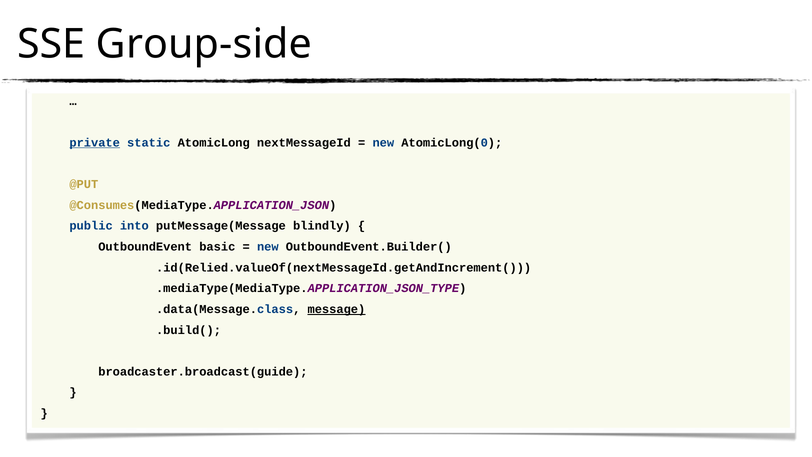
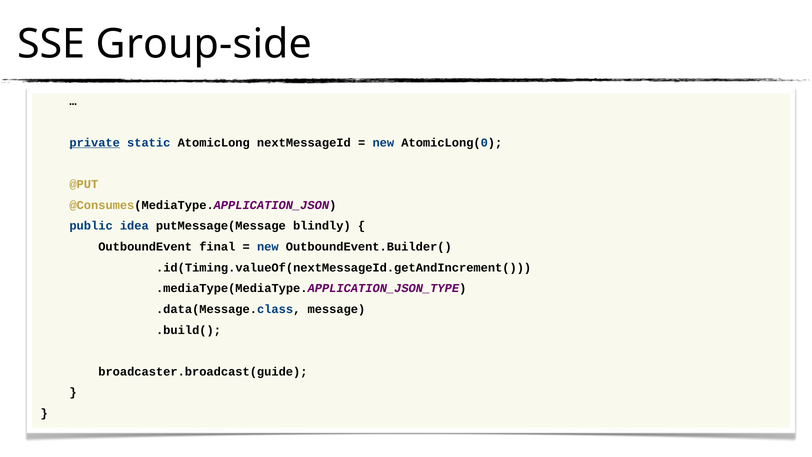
into: into -> idea
basic: basic -> final
.id(Relied.valueOf(nextMessageId.getAndIncrement(: .id(Relied.valueOf(nextMessageId.getAndIncrement( -> .id(Timing.valueOf(nextMessageId.getAndIncrement(
message underline: present -> none
